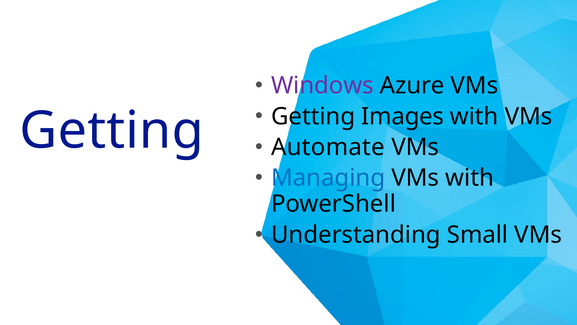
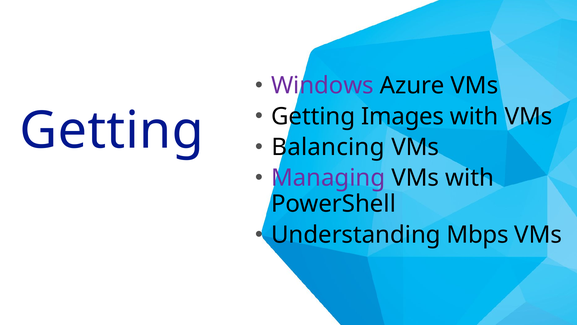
Automate: Automate -> Balancing
Managing colour: blue -> purple
Small: Small -> Mbps
